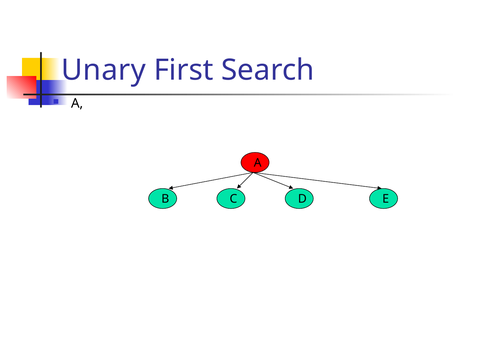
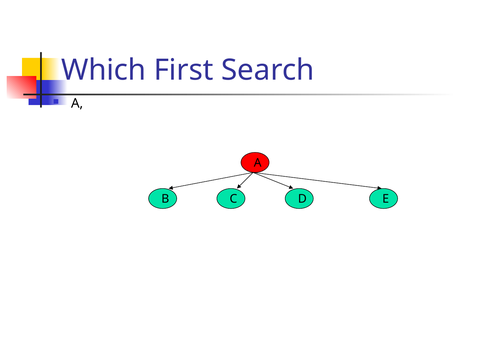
Unary: Unary -> Which
